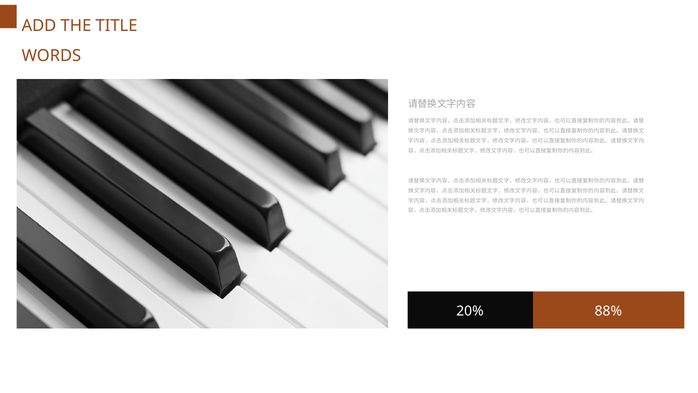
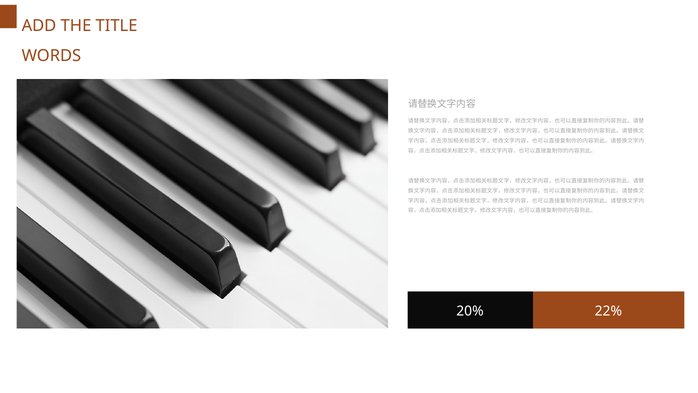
88%: 88% -> 22%
